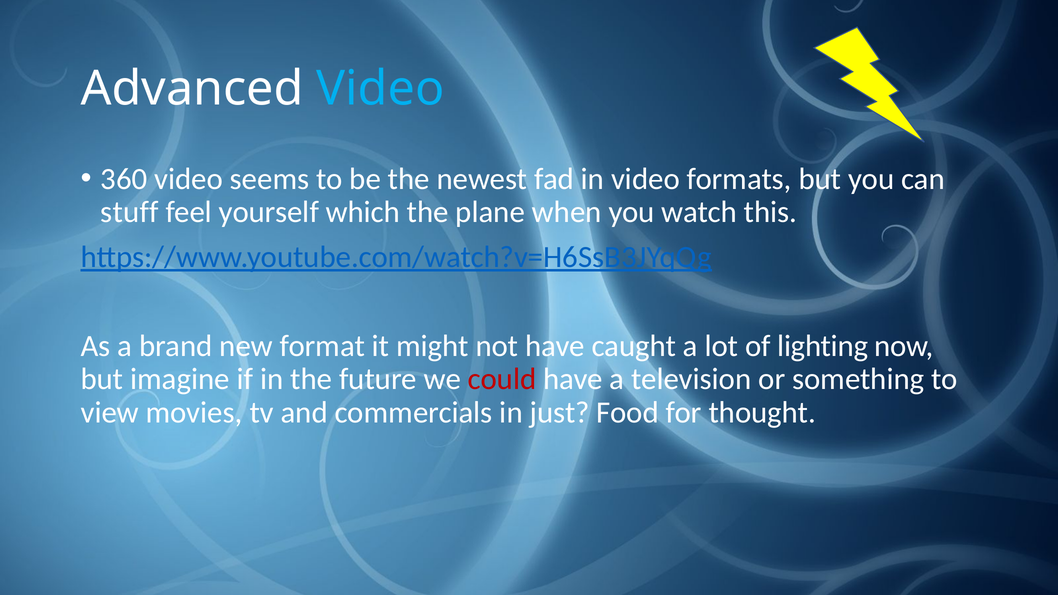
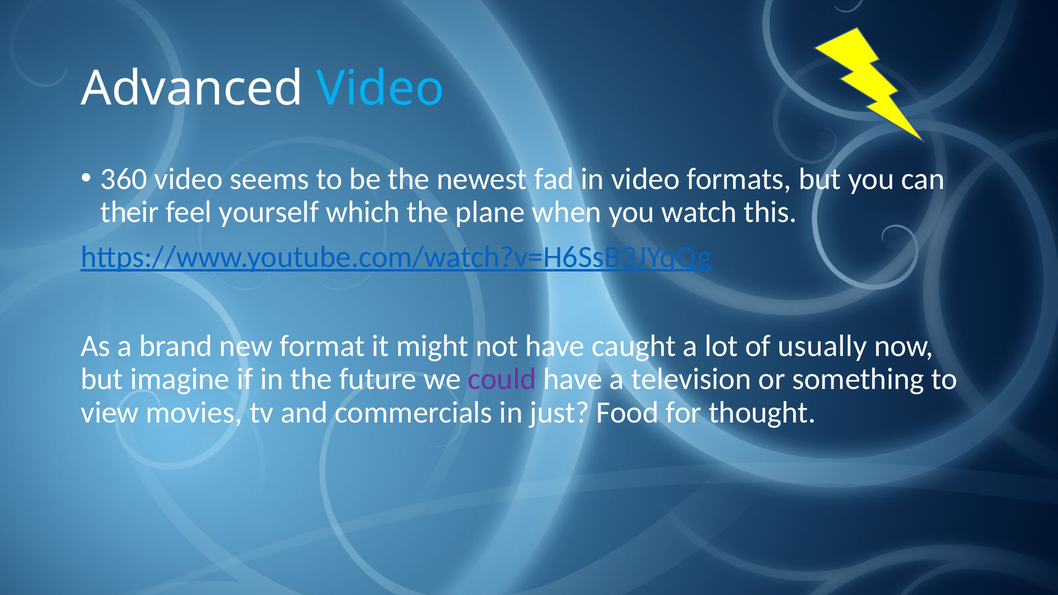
stuff: stuff -> their
lighting: lighting -> usually
could colour: red -> purple
